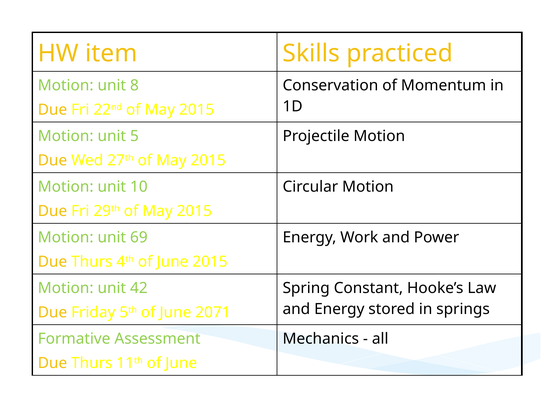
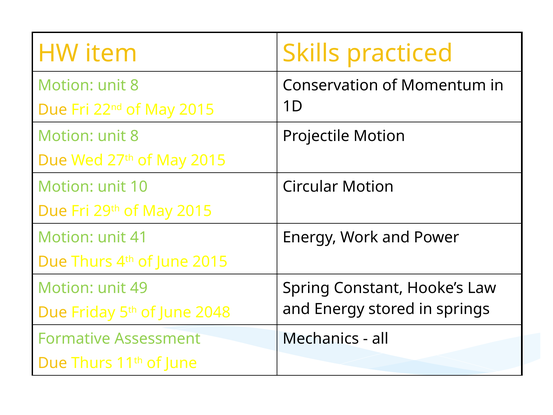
5 at (134, 136): 5 -> 8
69: 69 -> 41
42: 42 -> 49
2071: 2071 -> 2048
